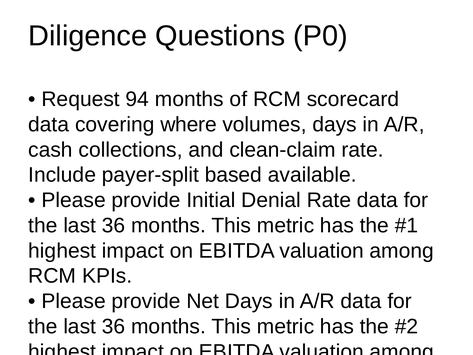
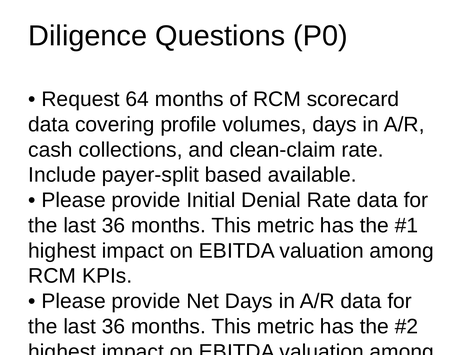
94: 94 -> 64
where: where -> profile
